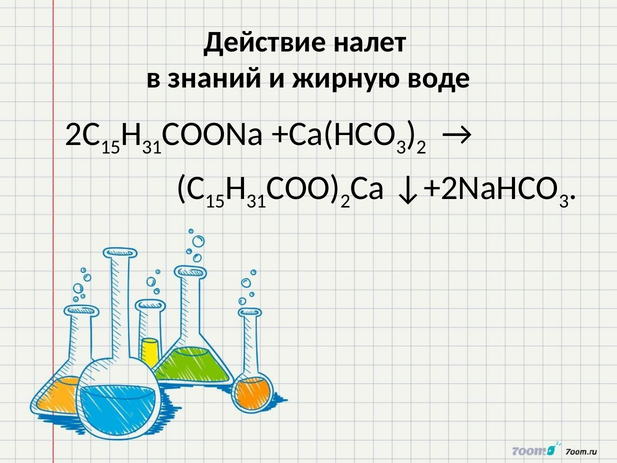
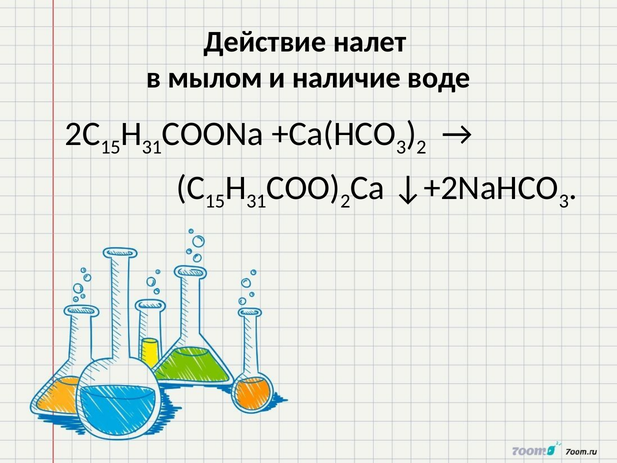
знаний: знаний -> мылом
жирную: жирную -> наличие
